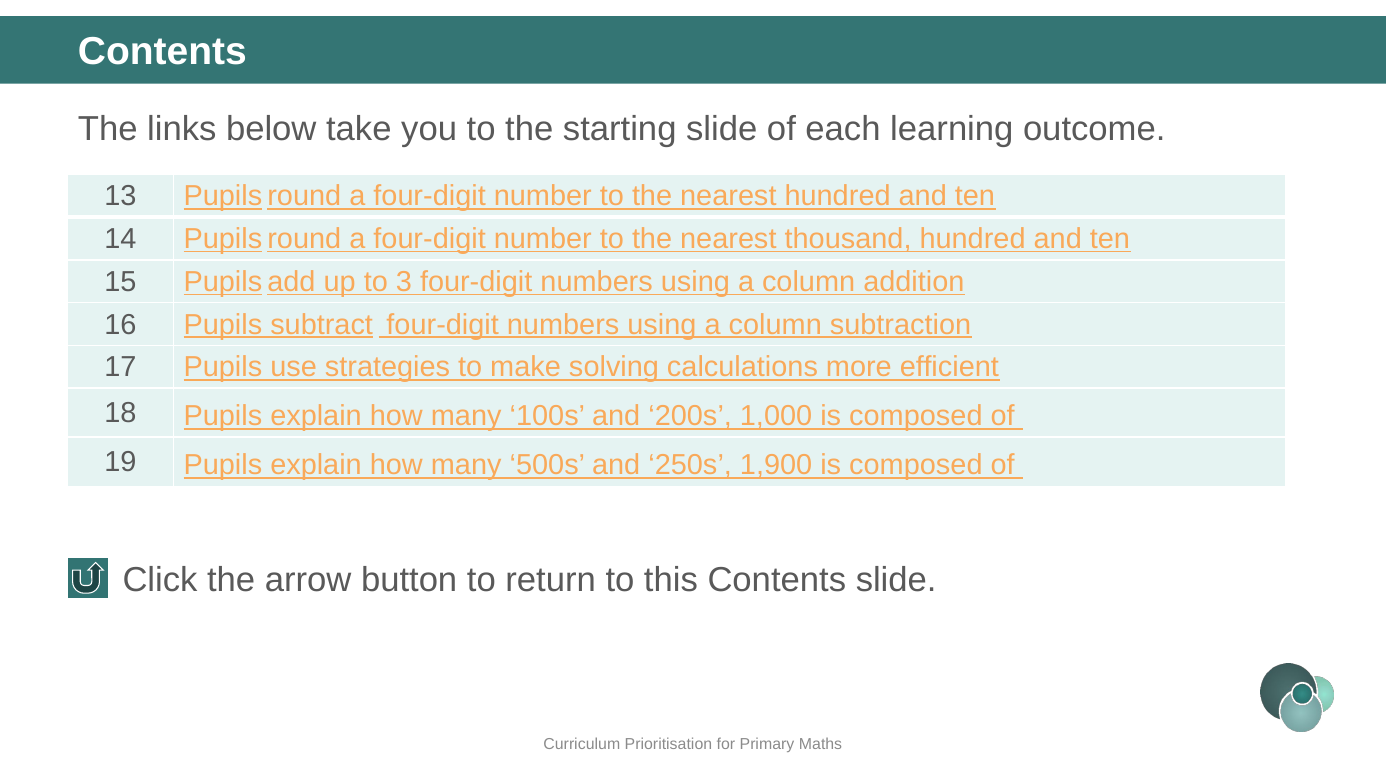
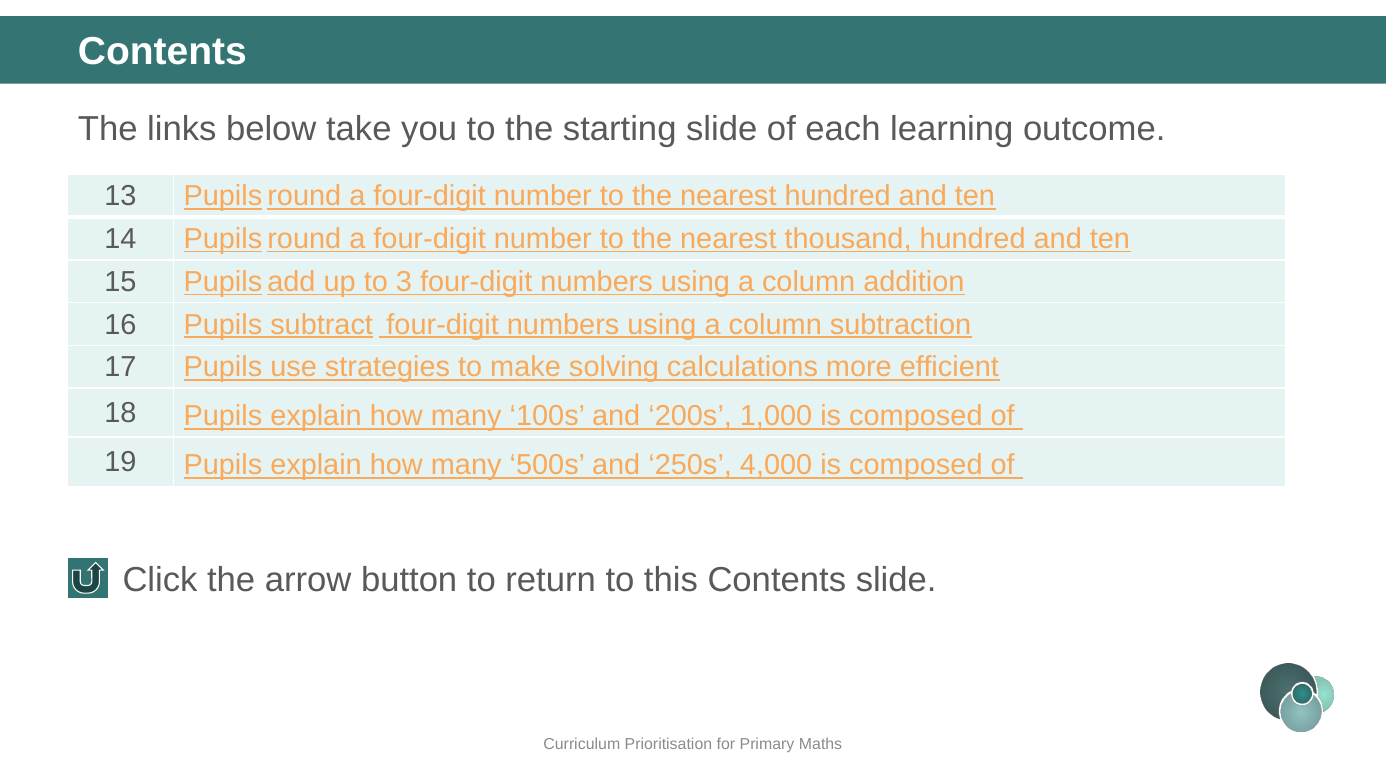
1,900: 1,900 -> 4,000
